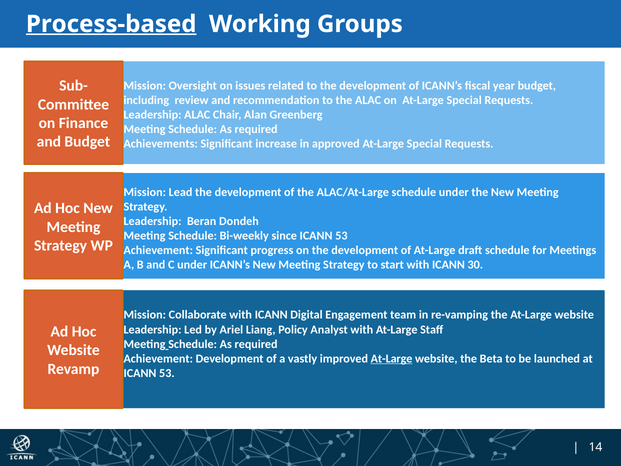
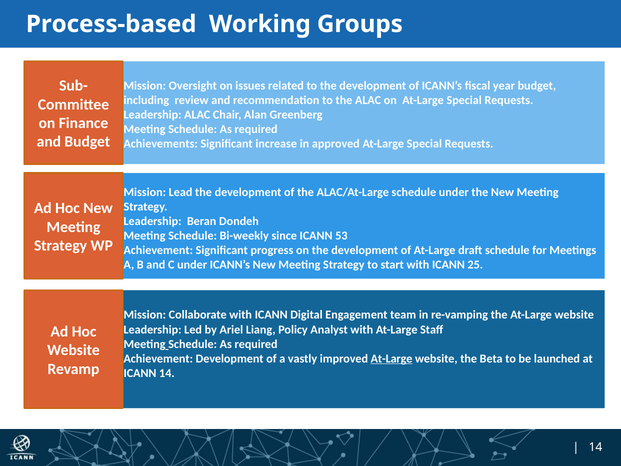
Process-based underline: present -> none
30: 30 -> 25
53 at (167, 373): 53 -> 14
